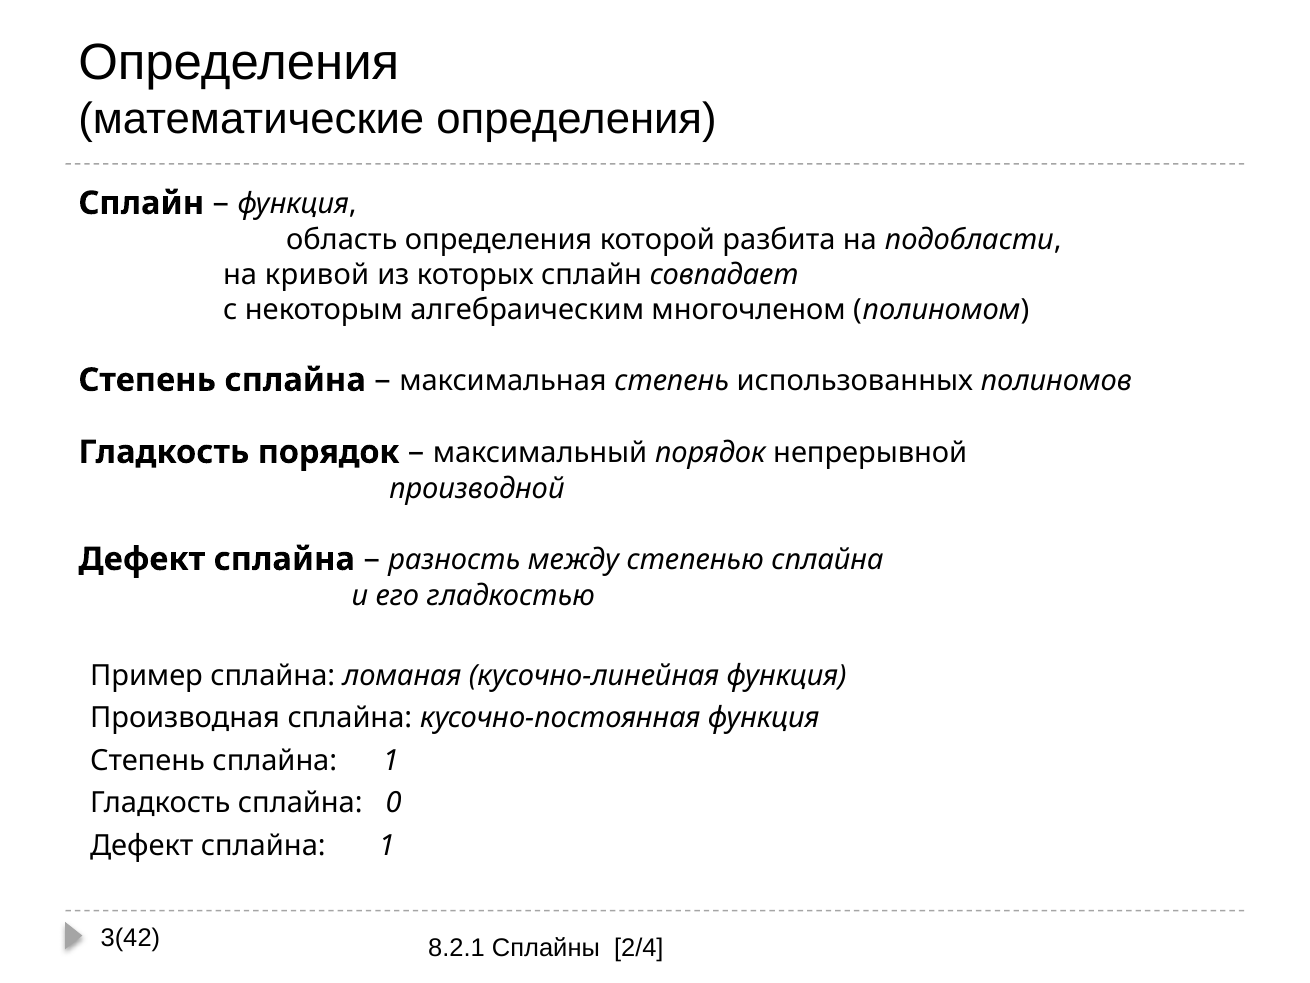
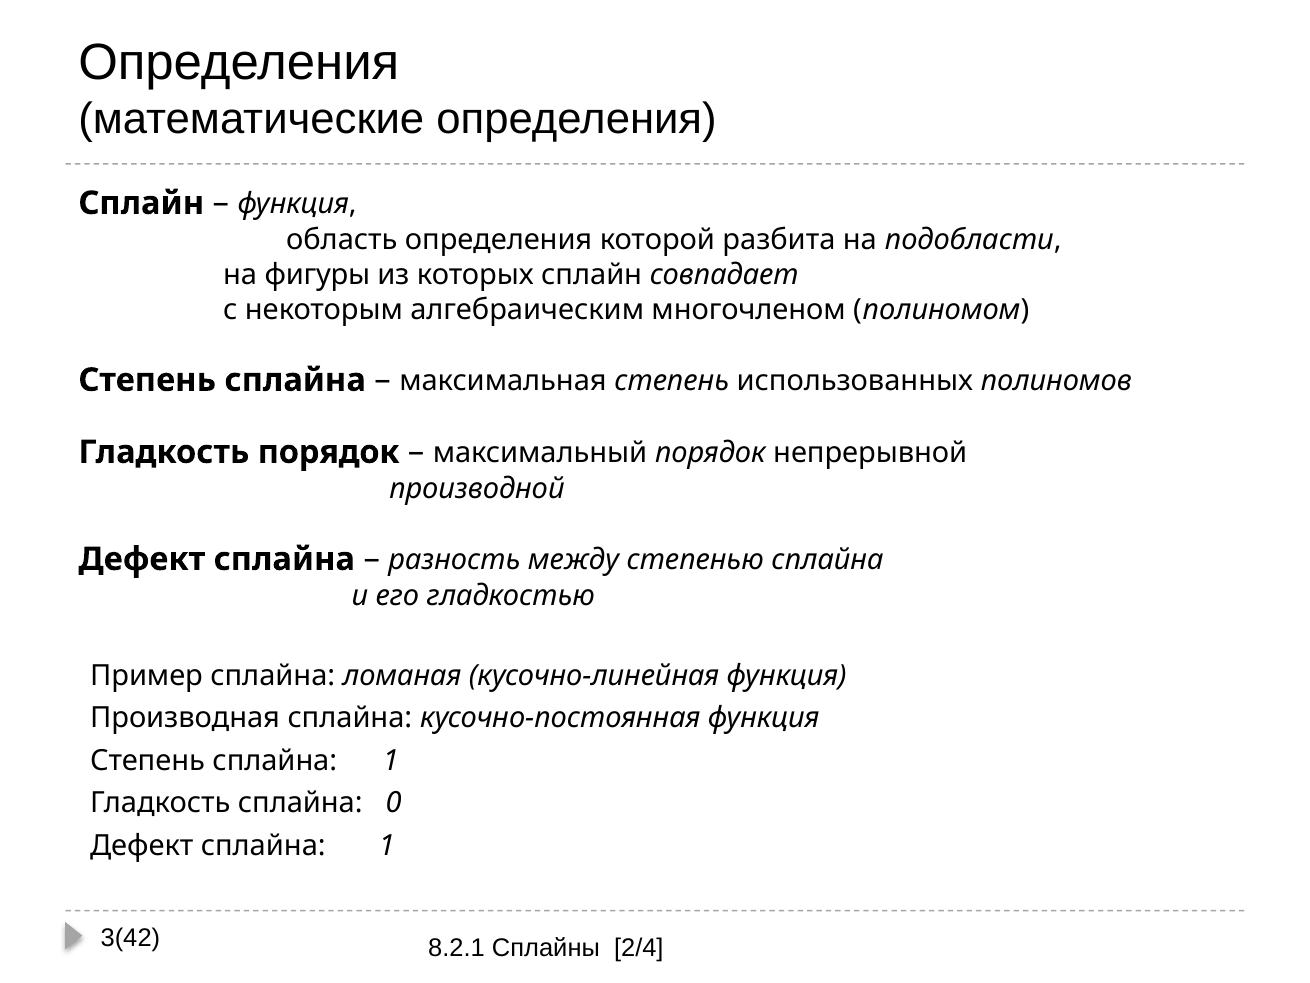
кривой: кривой -> фигуры
